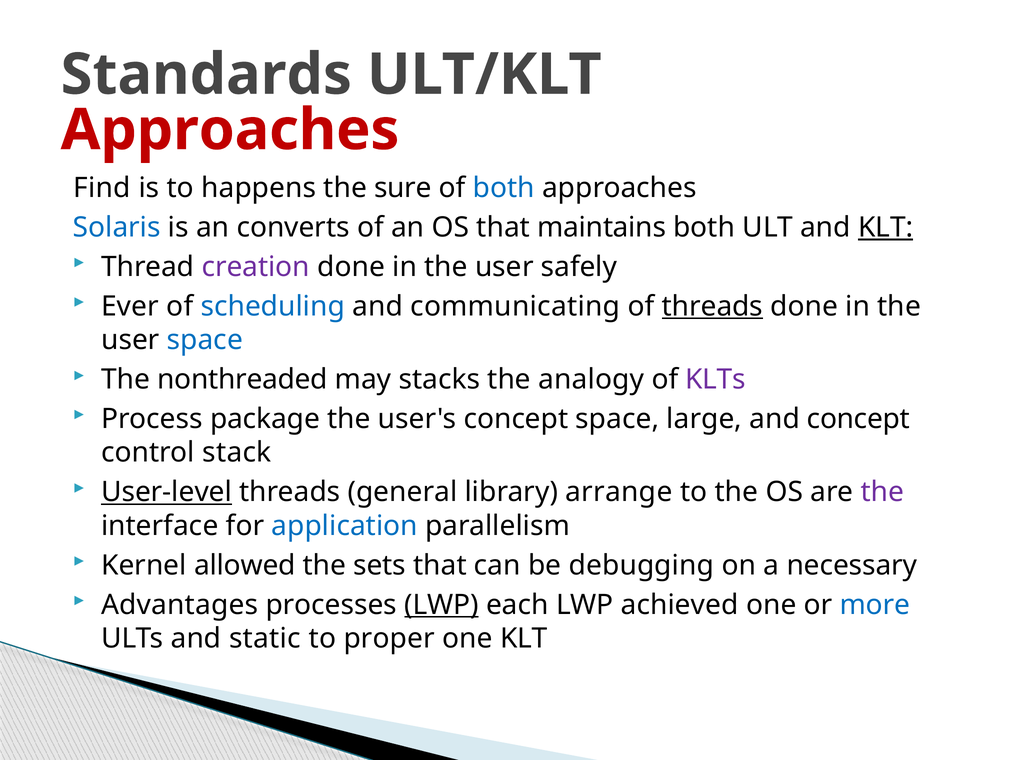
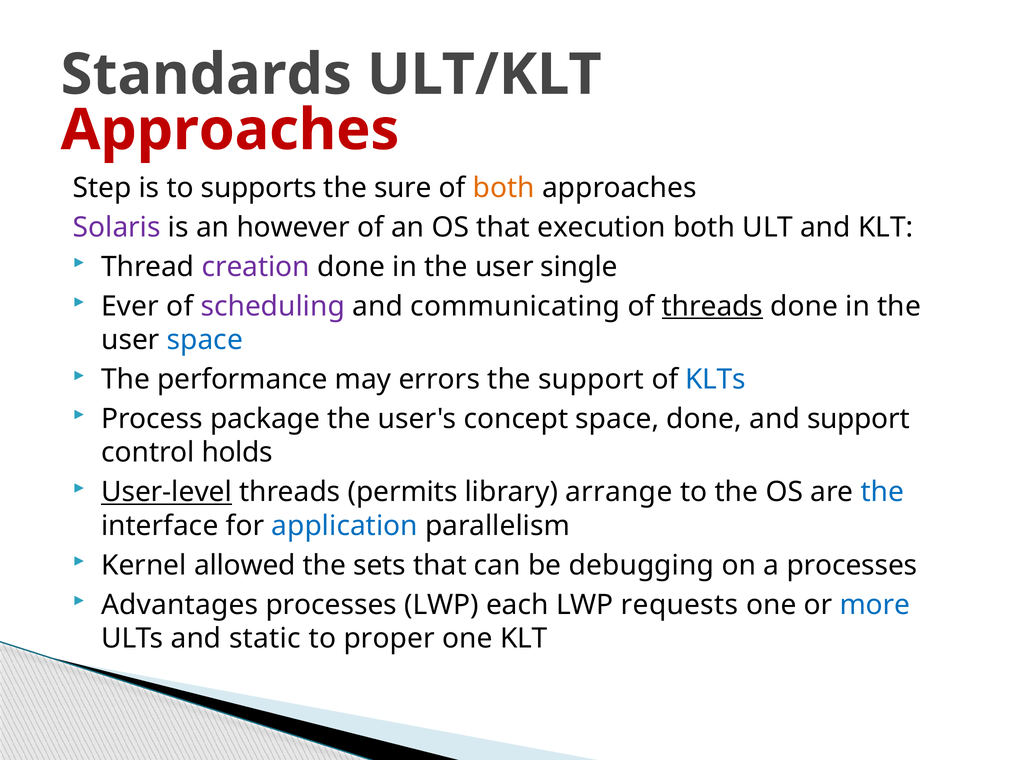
Find: Find -> Step
happens: happens -> supports
both at (504, 188) colour: blue -> orange
Solaris colour: blue -> purple
converts: converts -> however
maintains: maintains -> execution
KLT at (886, 227) underline: present -> none
safely: safely -> single
scheduling colour: blue -> purple
nonthreaded: nonthreaded -> performance
stacks: stacks -> errors
the analogy: analogy -> support
KLTs colour: purple -> blue
space large: large -> done
and concept: concept -> support
stack: stack -> holds
general: general -> permits
the at (882, 492) colour: purple -> blue
a necessary: necessary -> processes
LWP at (442, 605) underline: present -> none
achieved: achieved -> requests
